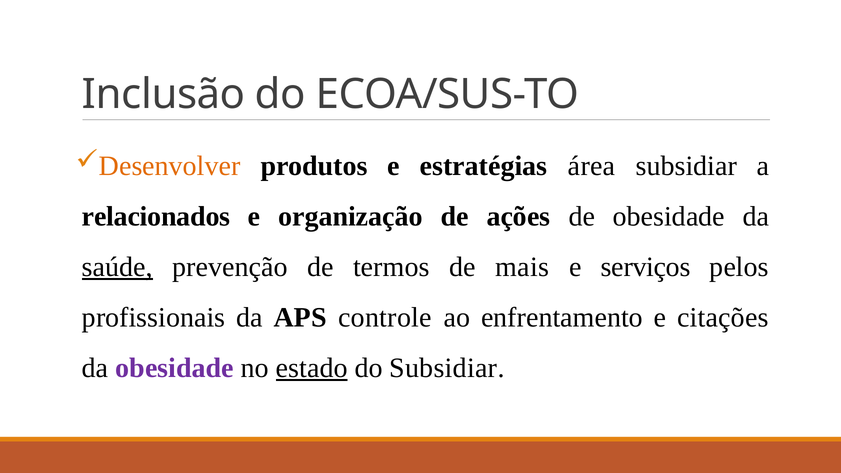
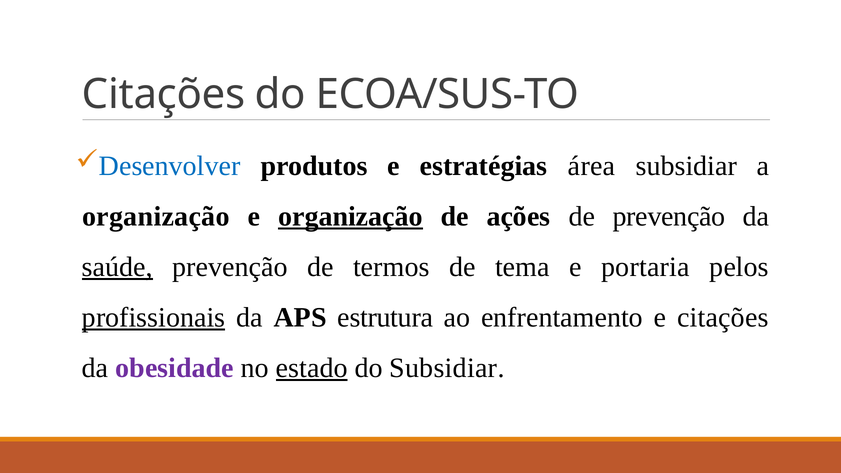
Inclusão at (164, 94): Inclusão -> Citações
Desenvolver colour: orange -> blue
relacionados at (156, 217): relacionados -> organização
organização at (350, 217) underline: none -> present
de obesidade: obesidade -> prevenção
mais: mais -> tema
serviços: serviços -> portaria
profissionais underline: none -> present
controle: controle -> estrutura
